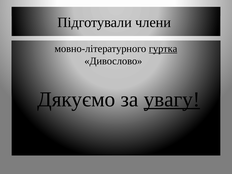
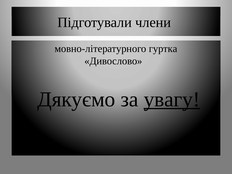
гуртка underline: present -> none
